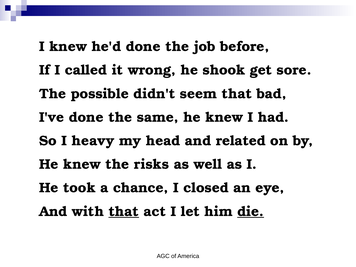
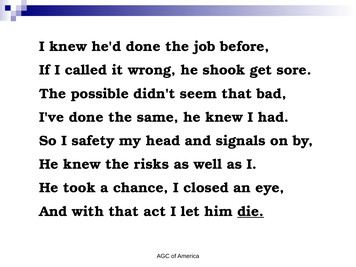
heavy: heavy -> safety
related: related -> signals
that at (124, 211) underline: present -> none
